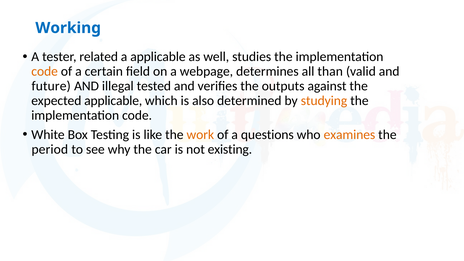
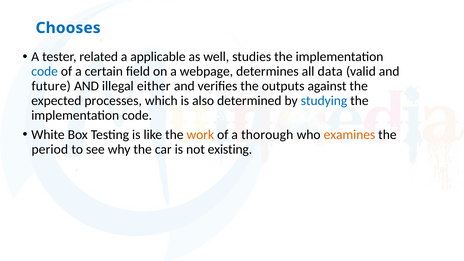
Working: Working -> Chooses
code at (45, 71) colour: orange -> blue
than: than -> data
tested: tested -> either
expected applicable: applicable -> processes
studying colour: orange -> blue
questions: questions -> thorough
